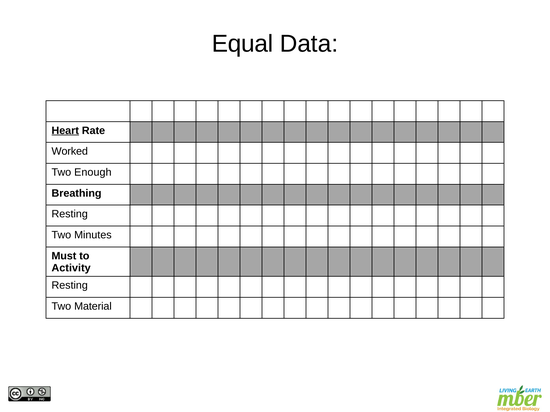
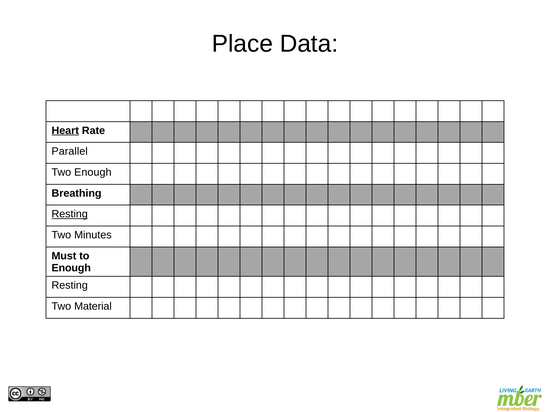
Equal: Equal -> Place
Worked: Worked -> Parallel
Resting at (70, 214) underline: none -> present
Activity at (71, 268): Activity -> Enough
